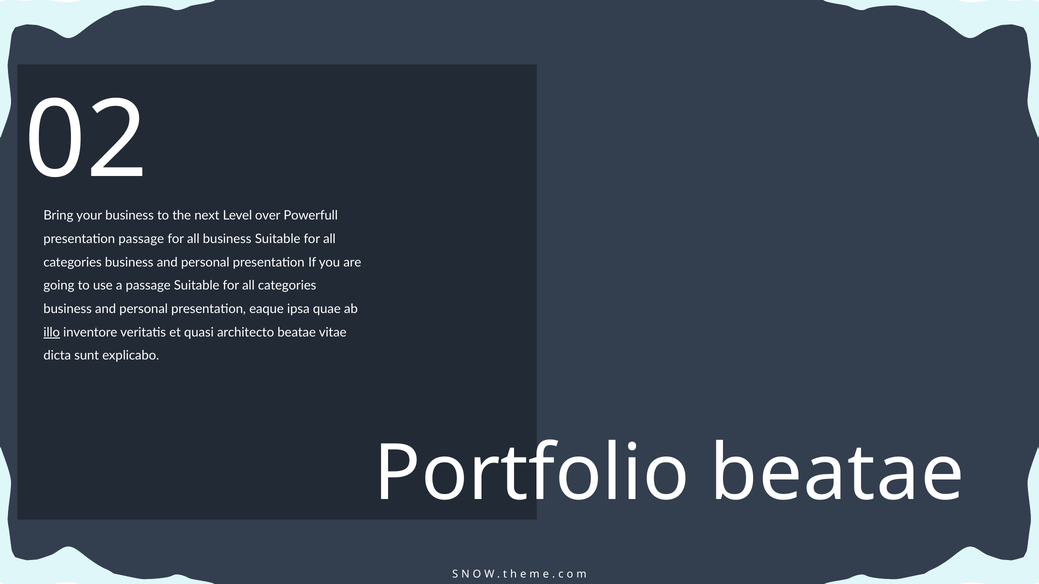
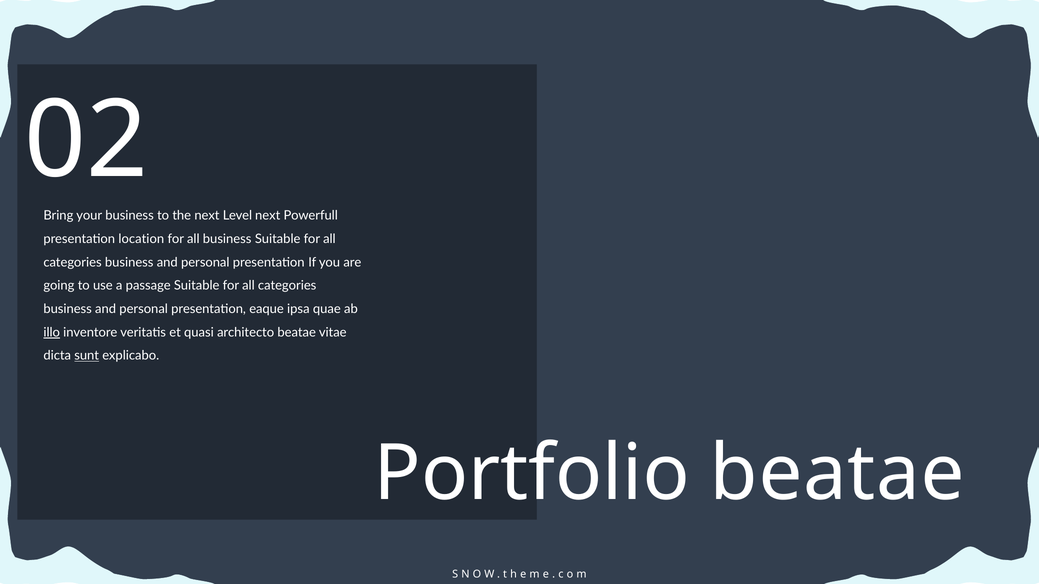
Level over: over -> next
presentation passage: passage -> location
sunt underline: none -> present
